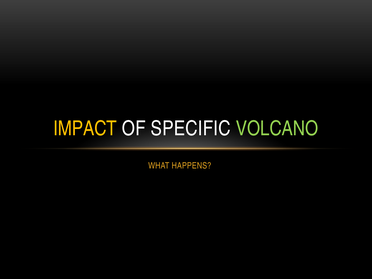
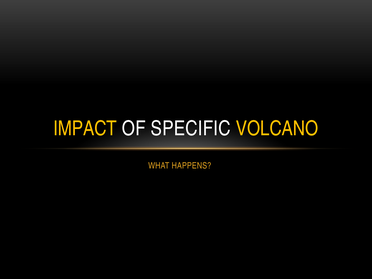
VOLCANO colour: light green -> yellow
